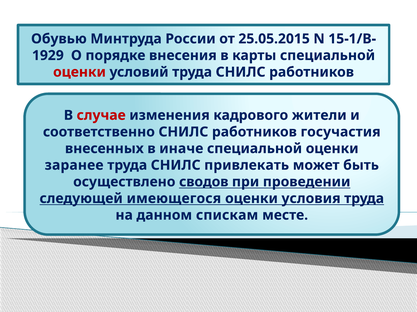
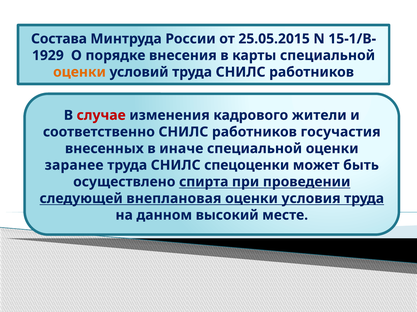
Обувью: Обувью -> Состава
оценки at (80, 72) colour: red -> orange
привлекать: привлекать -> спецоценки
сводов: сводов -> спирта
имеющегося: имеющегося -> внеплановая
спискам: спискам -> высокий
